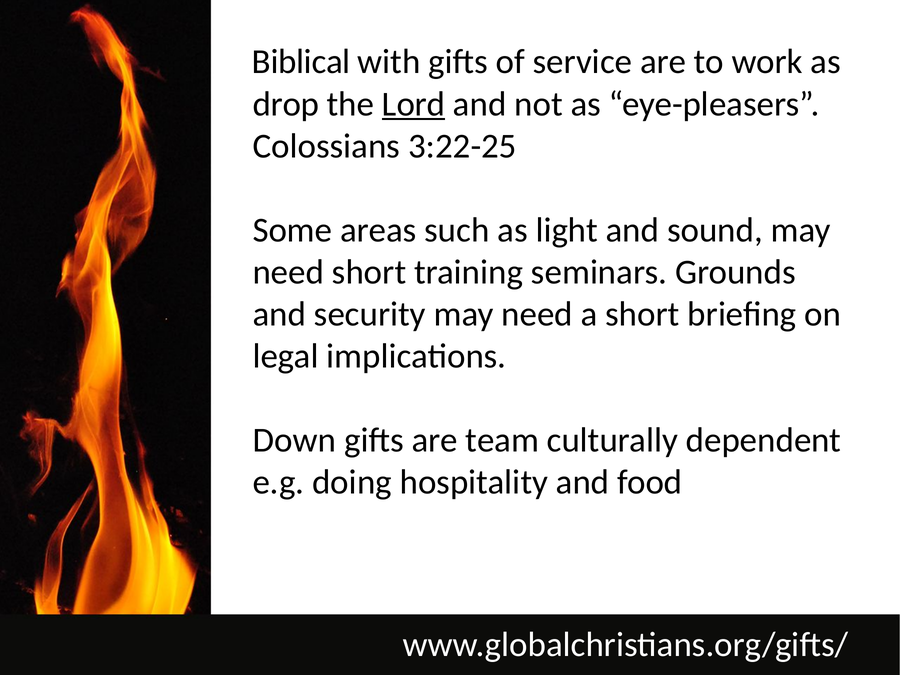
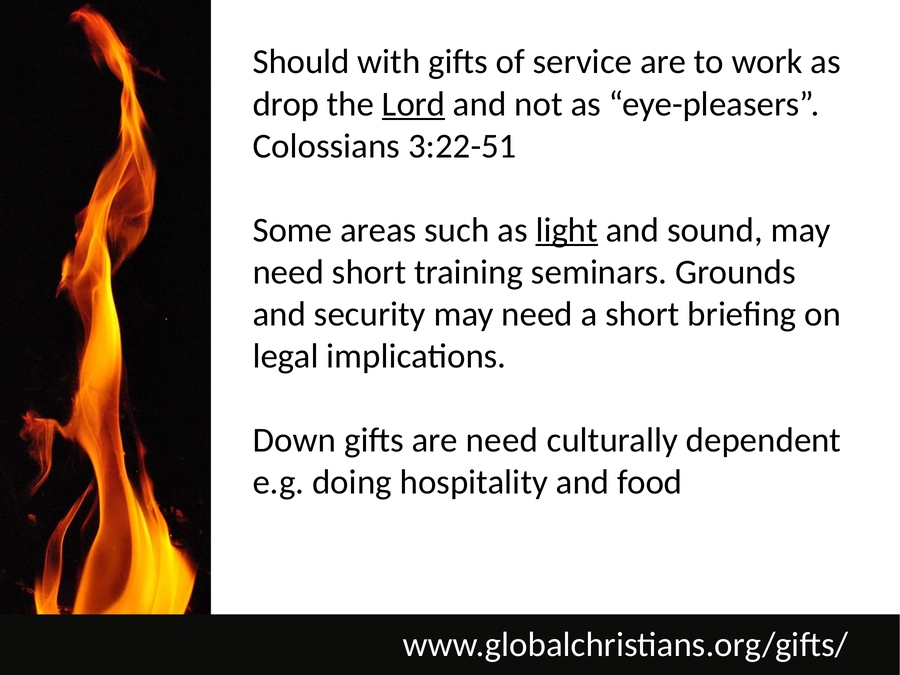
Biblical: Biblical -> Should
3:22-25: 3:22-25 -> 3:22-51
light underline: none -> present
are team: team -> need
